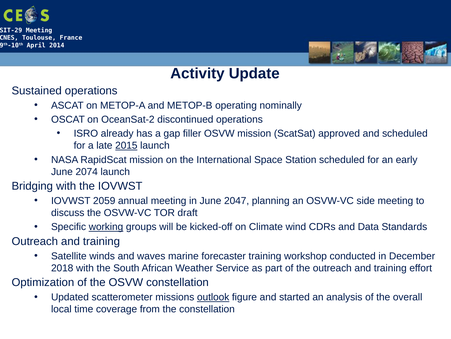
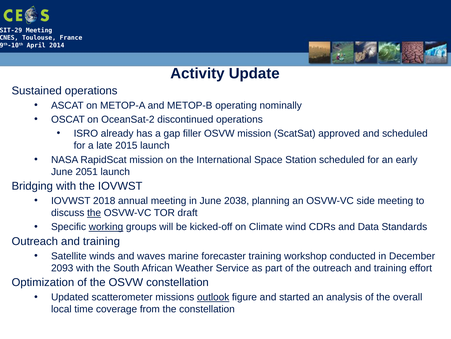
2015 underline: present -> none
2074: 2074 -> 2051
2059: 2059 -> 2018
2047: 2047 -> 2038
the at (94, 212) underline: none -> present
2018: 2018 -> 2093
